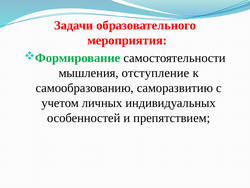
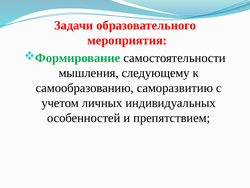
отступление: отступление -> следующему
